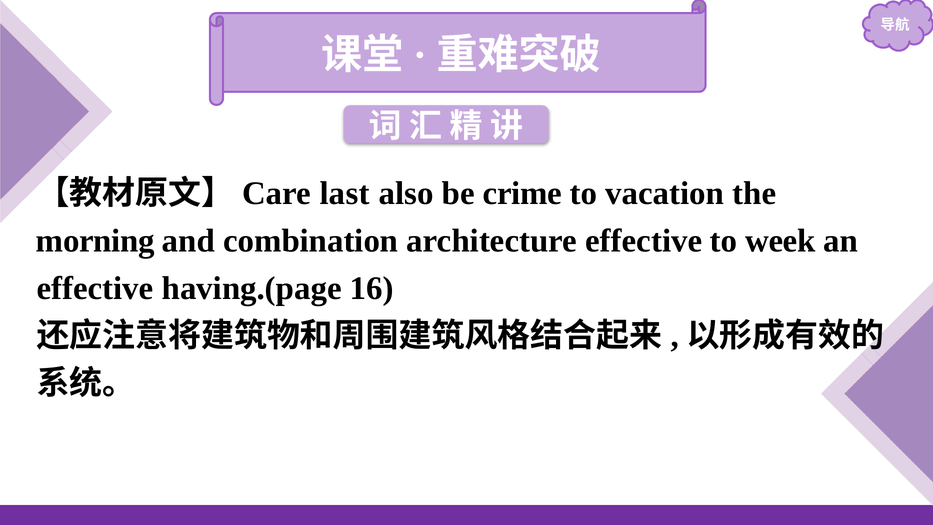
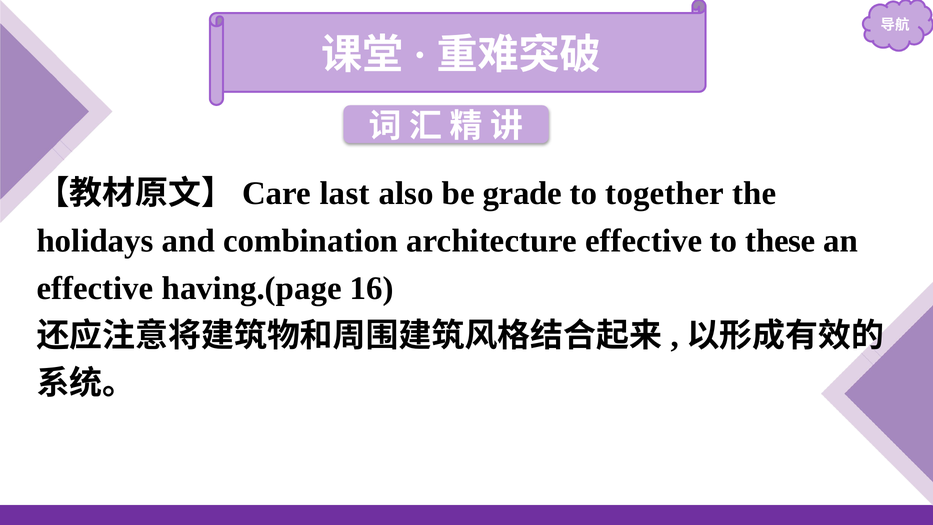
crime: crime -> grade
vacation: vacation -> together
morning: morning -> holidays
week: week -> these
